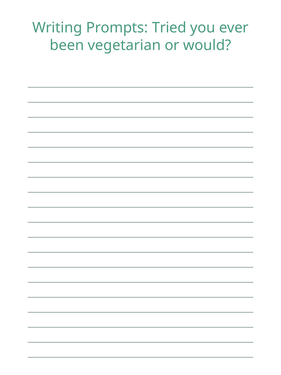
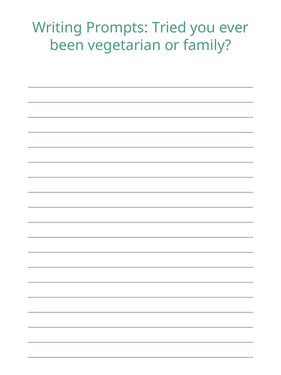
would: would -> family
